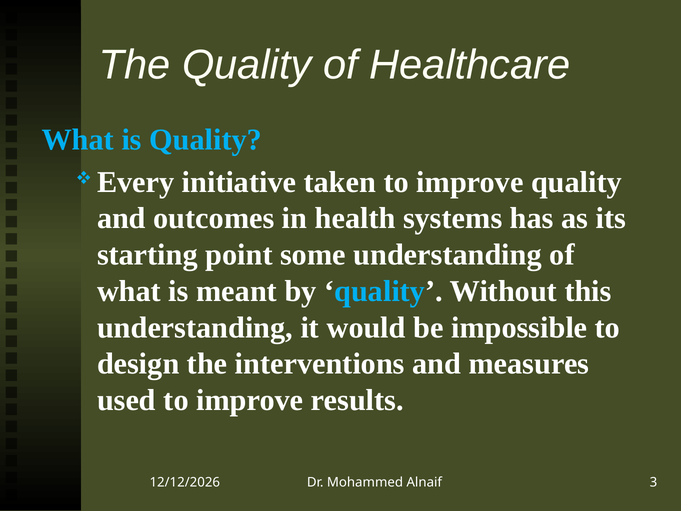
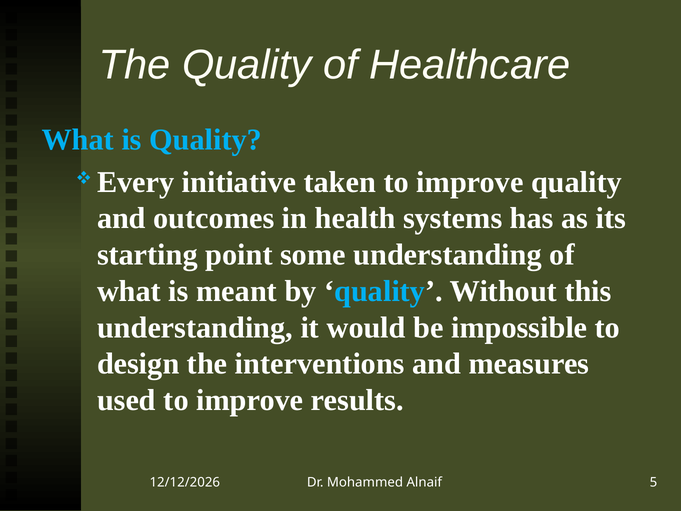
3: 3 -> 5
